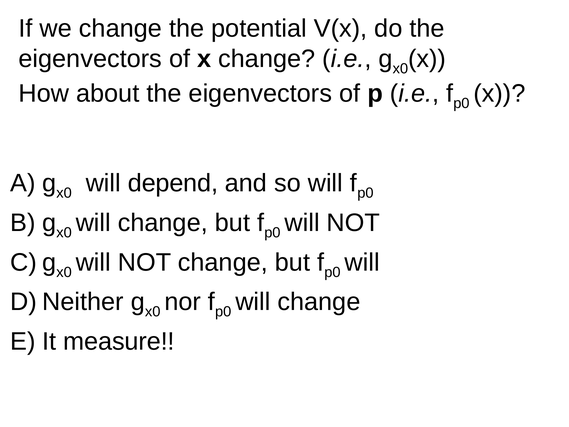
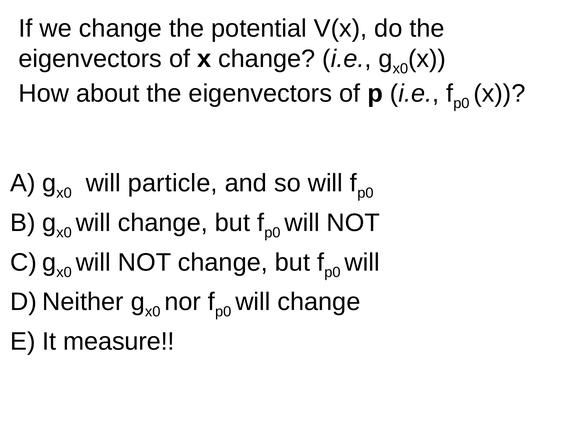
depend: depend -> particle
